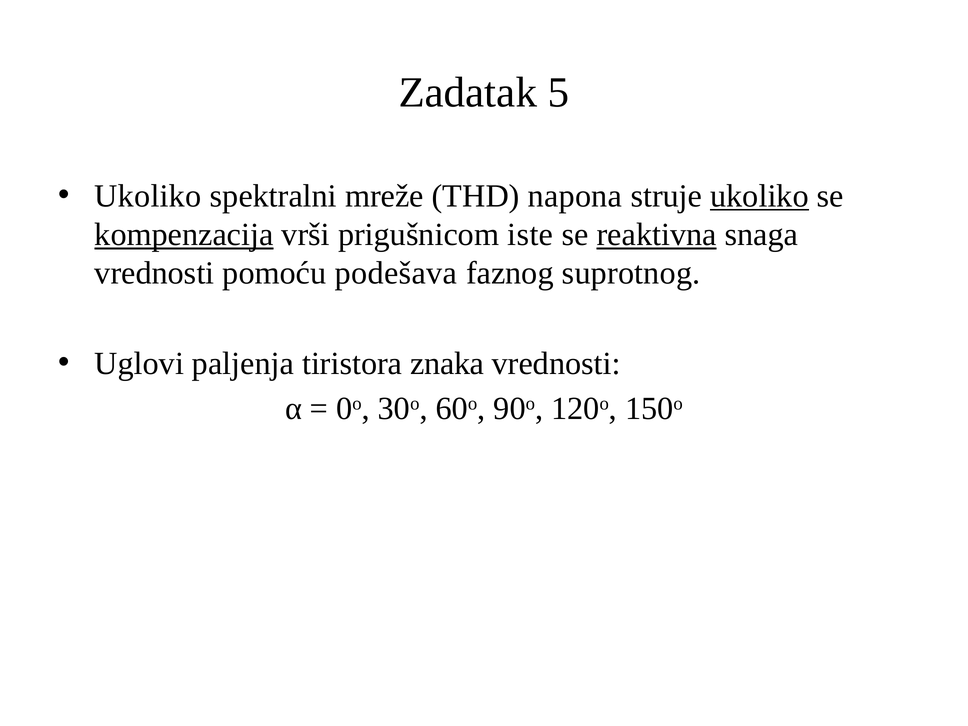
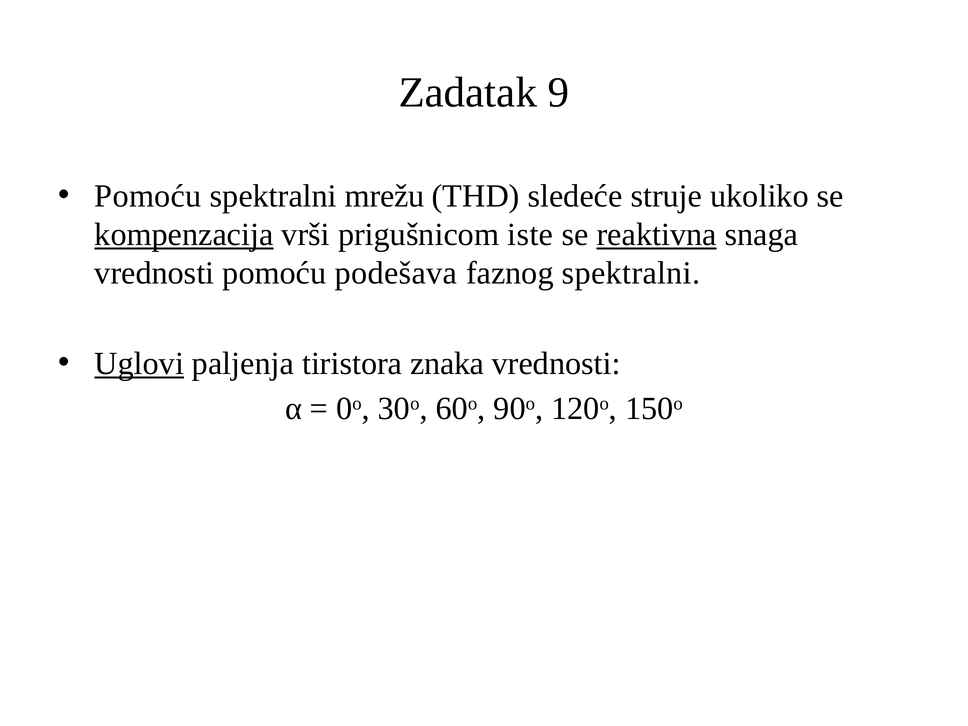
5: 5 -> 9
Ukoliko at (148, 196): Ukoliko -> Pomoću
mreže: mreže -> mrežu
napona: napona -> sledeće
ukoliko at (759, 196) underline: present -> none
faznog suprotnog: suprotnog -> spektralni
Uglovi underline: none -> present
